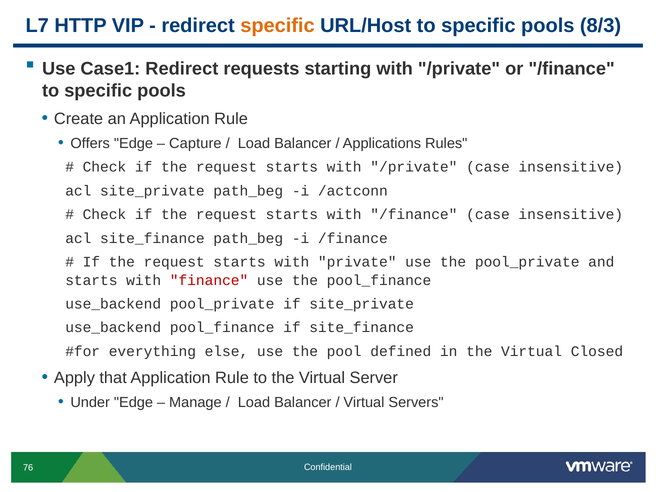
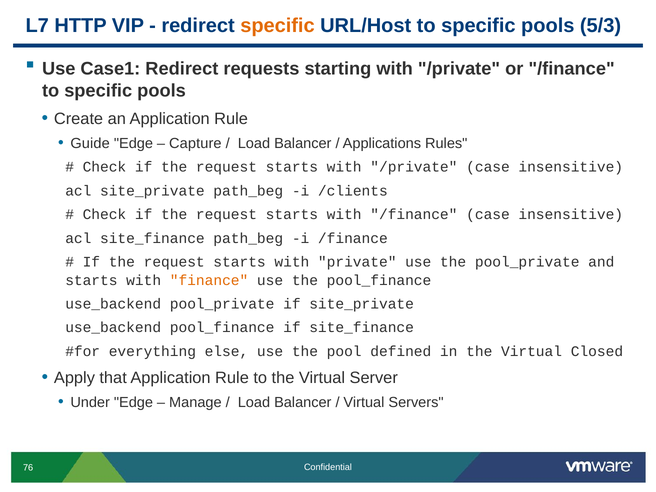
8/3: 8/3 -> 5/3
Offers: Offers -> Guide
/actconn: /actconn -> /clients
finance colour: red -> orange
